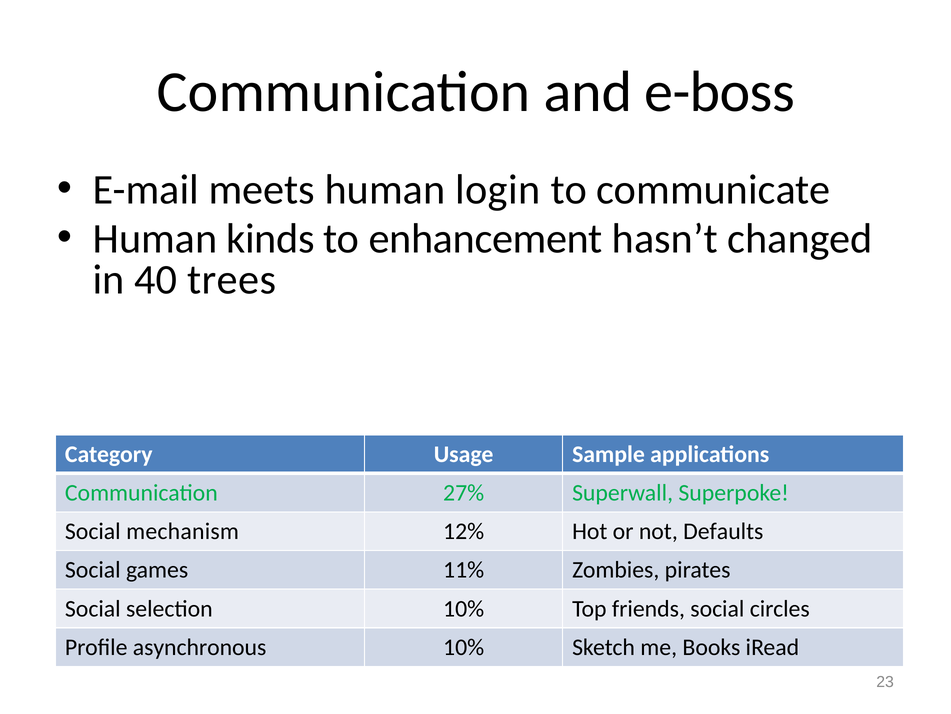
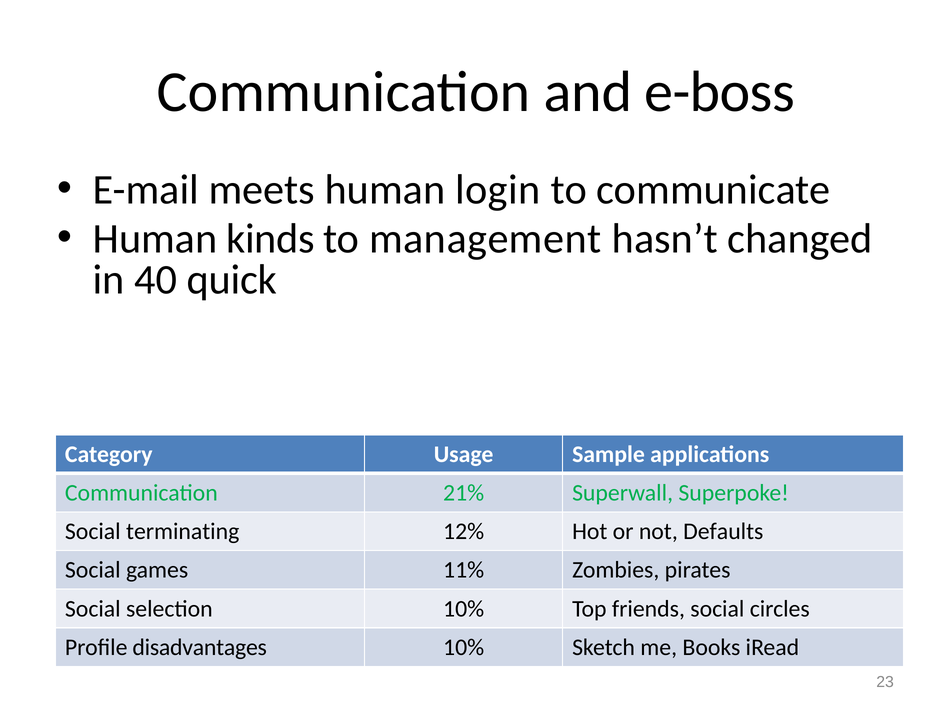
enhancement: enhancement -> management
trees: trees -> quick
27%: 27% -> 21%
mechanism: mechanism -> terminating
asynchronous: asynchronous -> disadvantages
